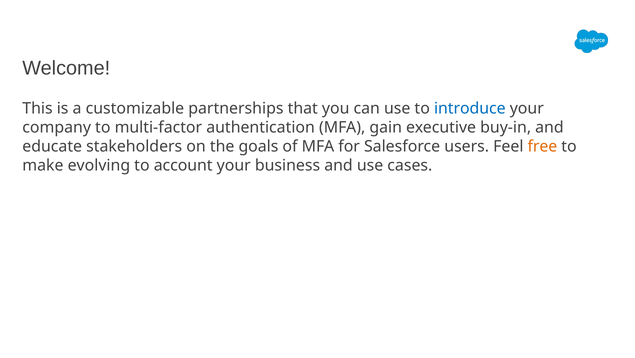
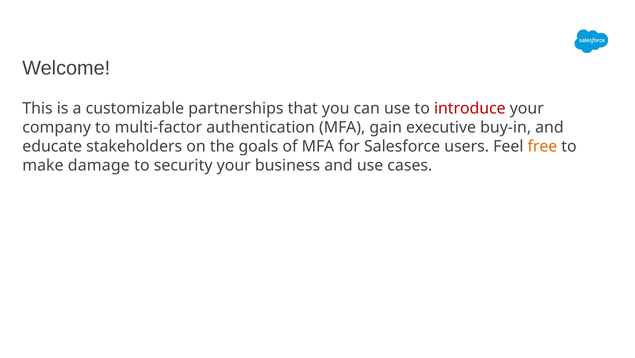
introduce colour: blue -> red
evolving: evolving -> damage
account: account -> security
